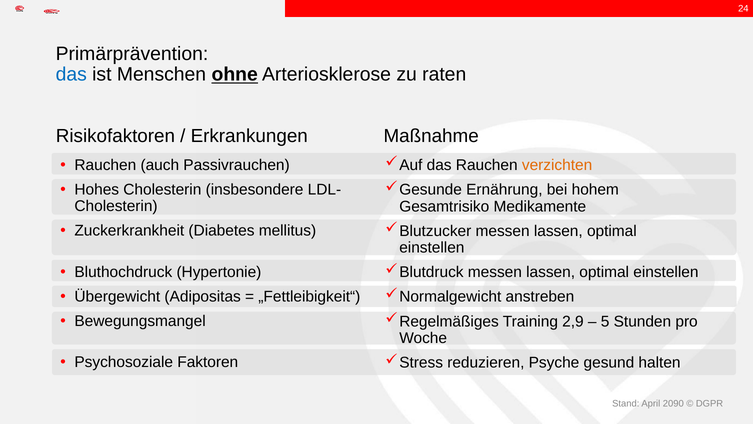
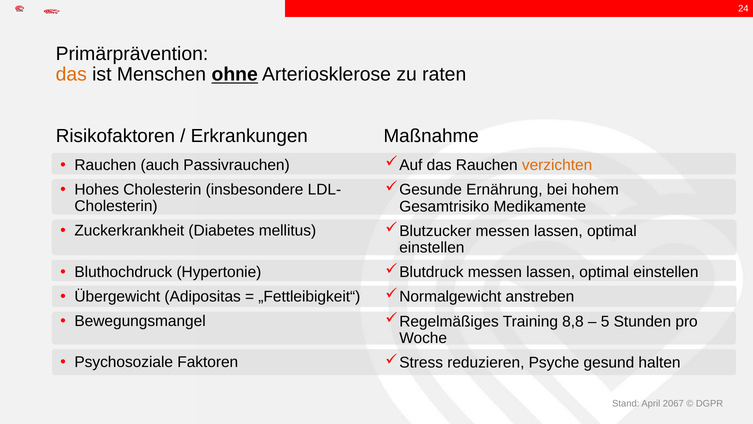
das at (71, 74) colour: blue -> orange
2,9: 2,9 -> 8,8
2090: 2090 -> 2067
